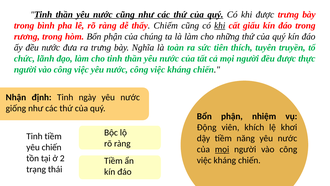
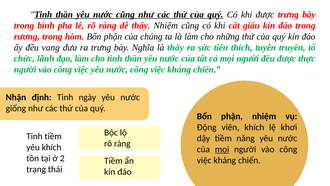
thấy Chiếm: Chiếm -> Nhiệm
khi at (220, 26) underline: present -> none
đều nước: nước -> vang
là toàn: toàn -> thấy
yêu chiến: chiến -> khích
